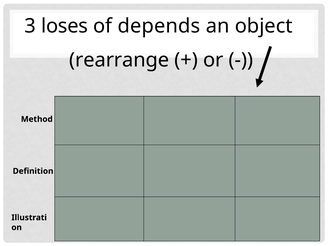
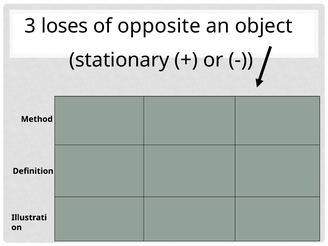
depends: depends -> opposite
rearrange: rearrange -> stationary
